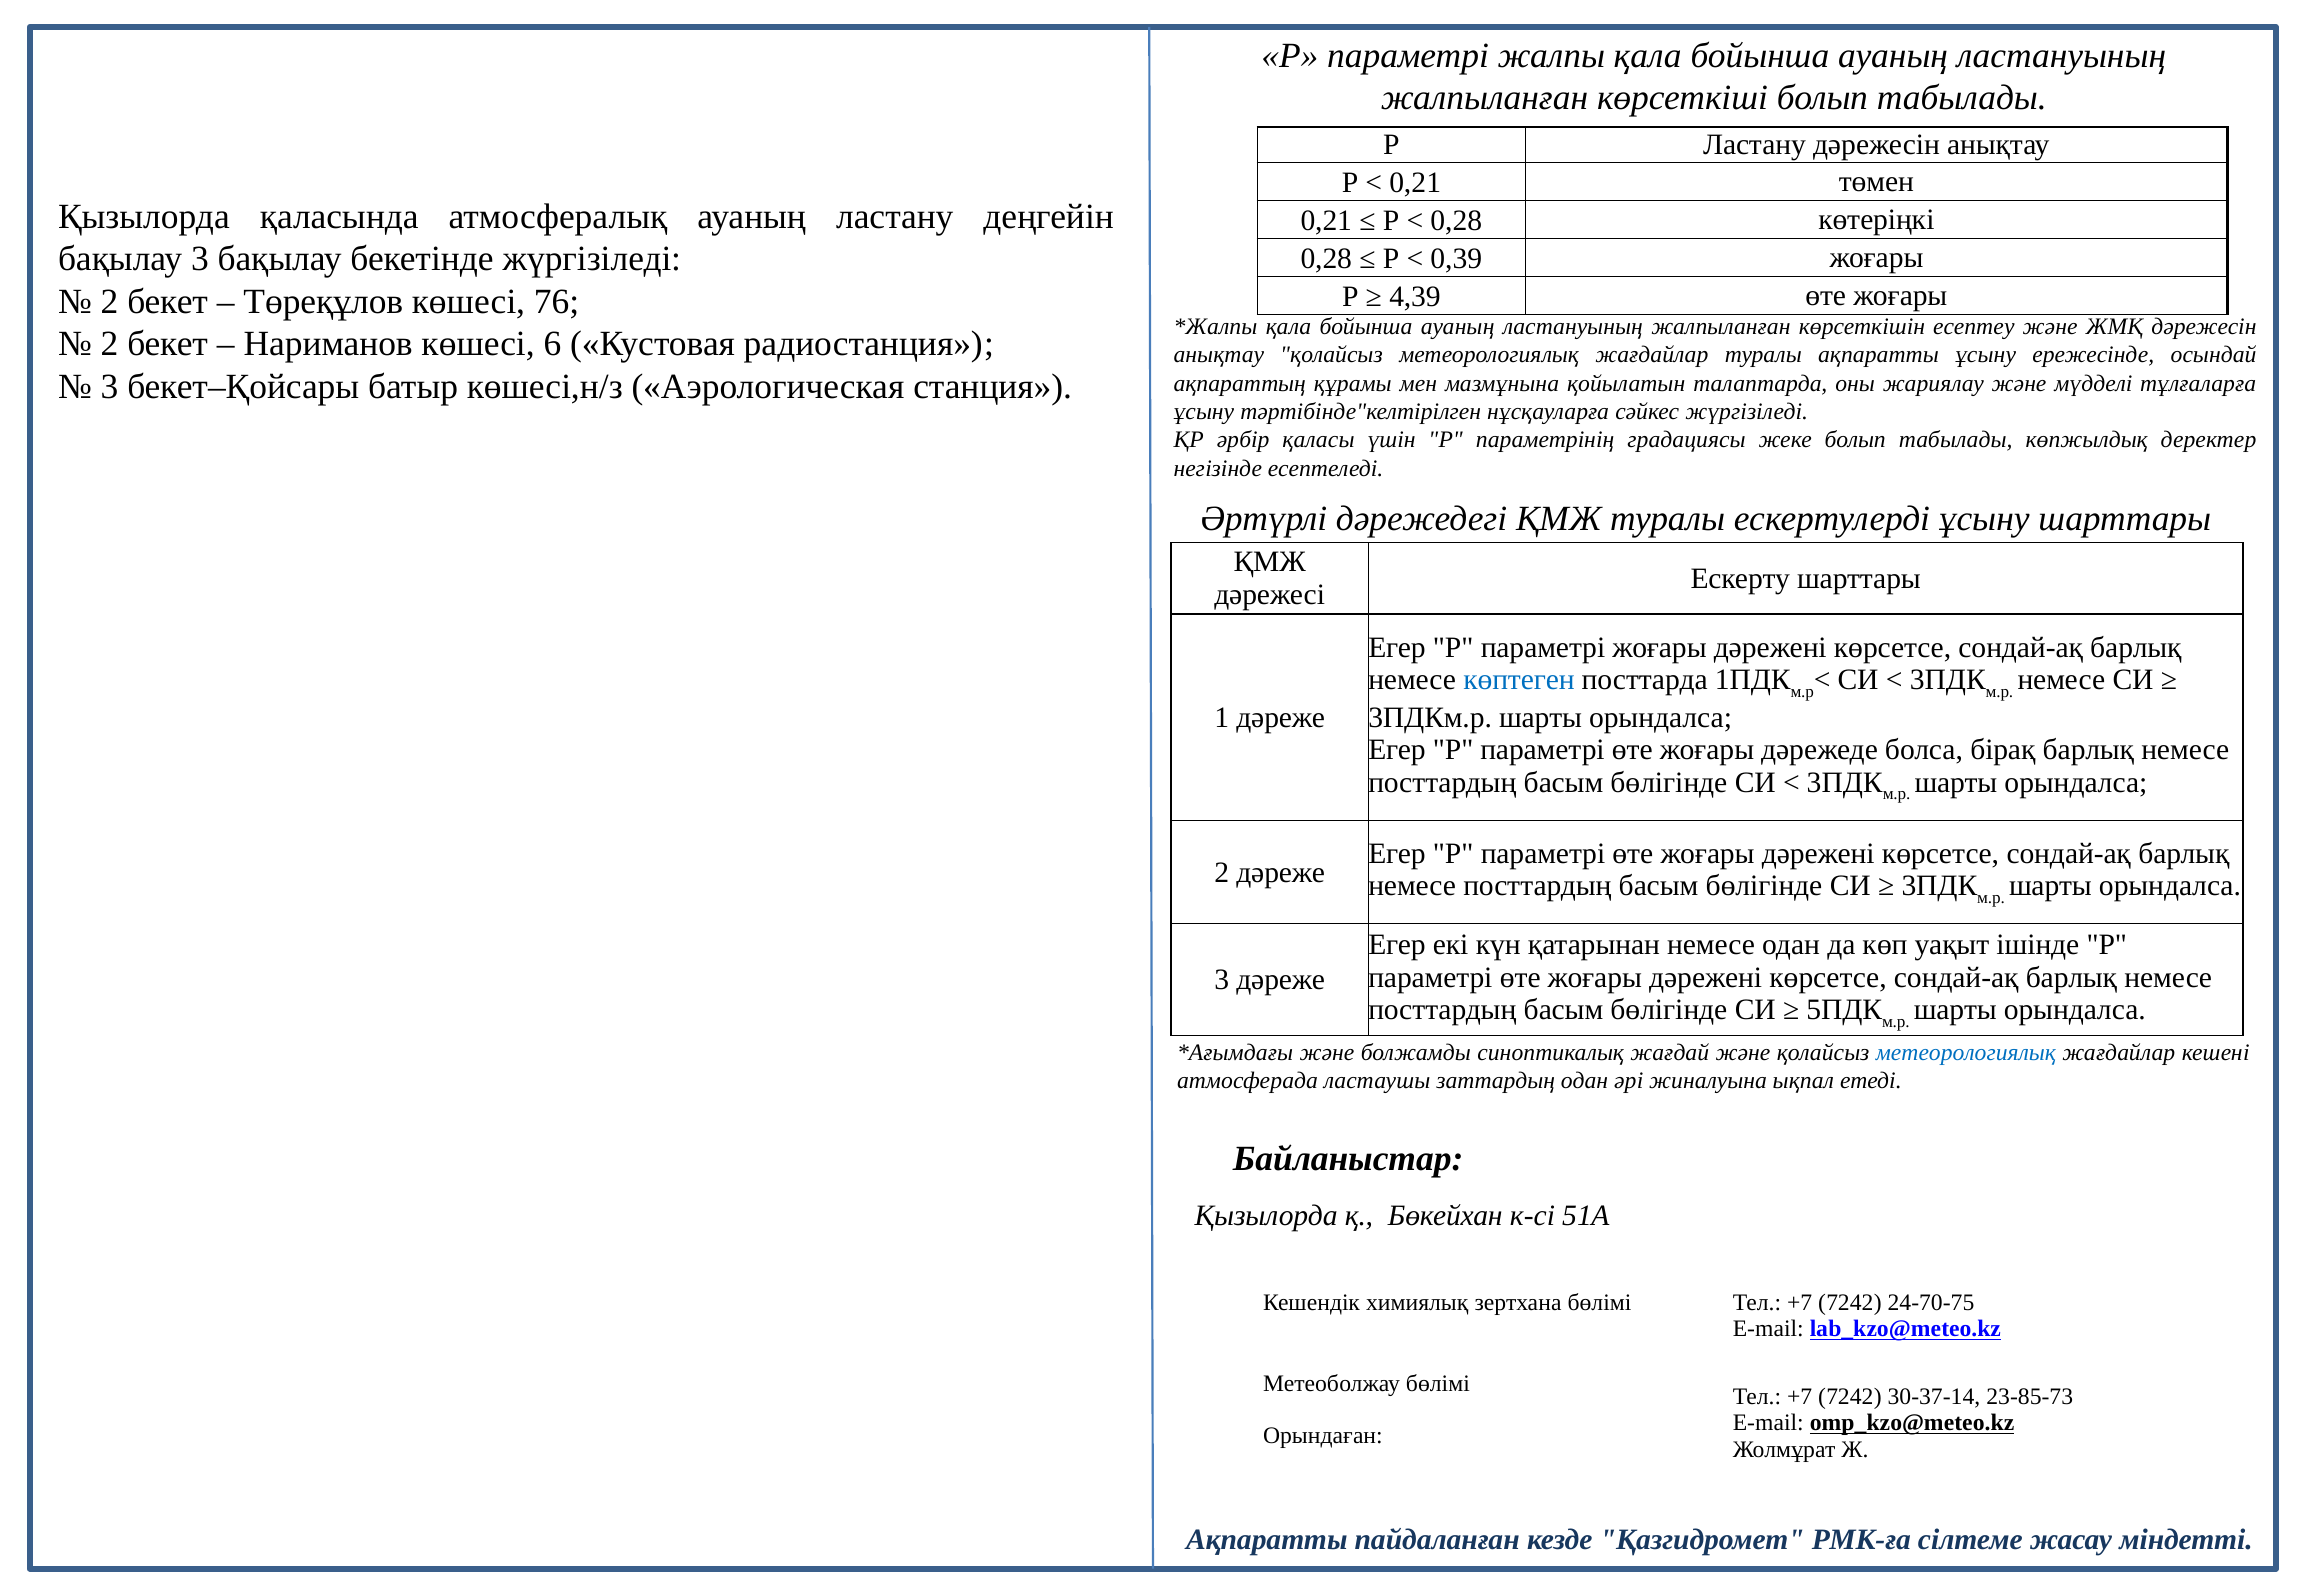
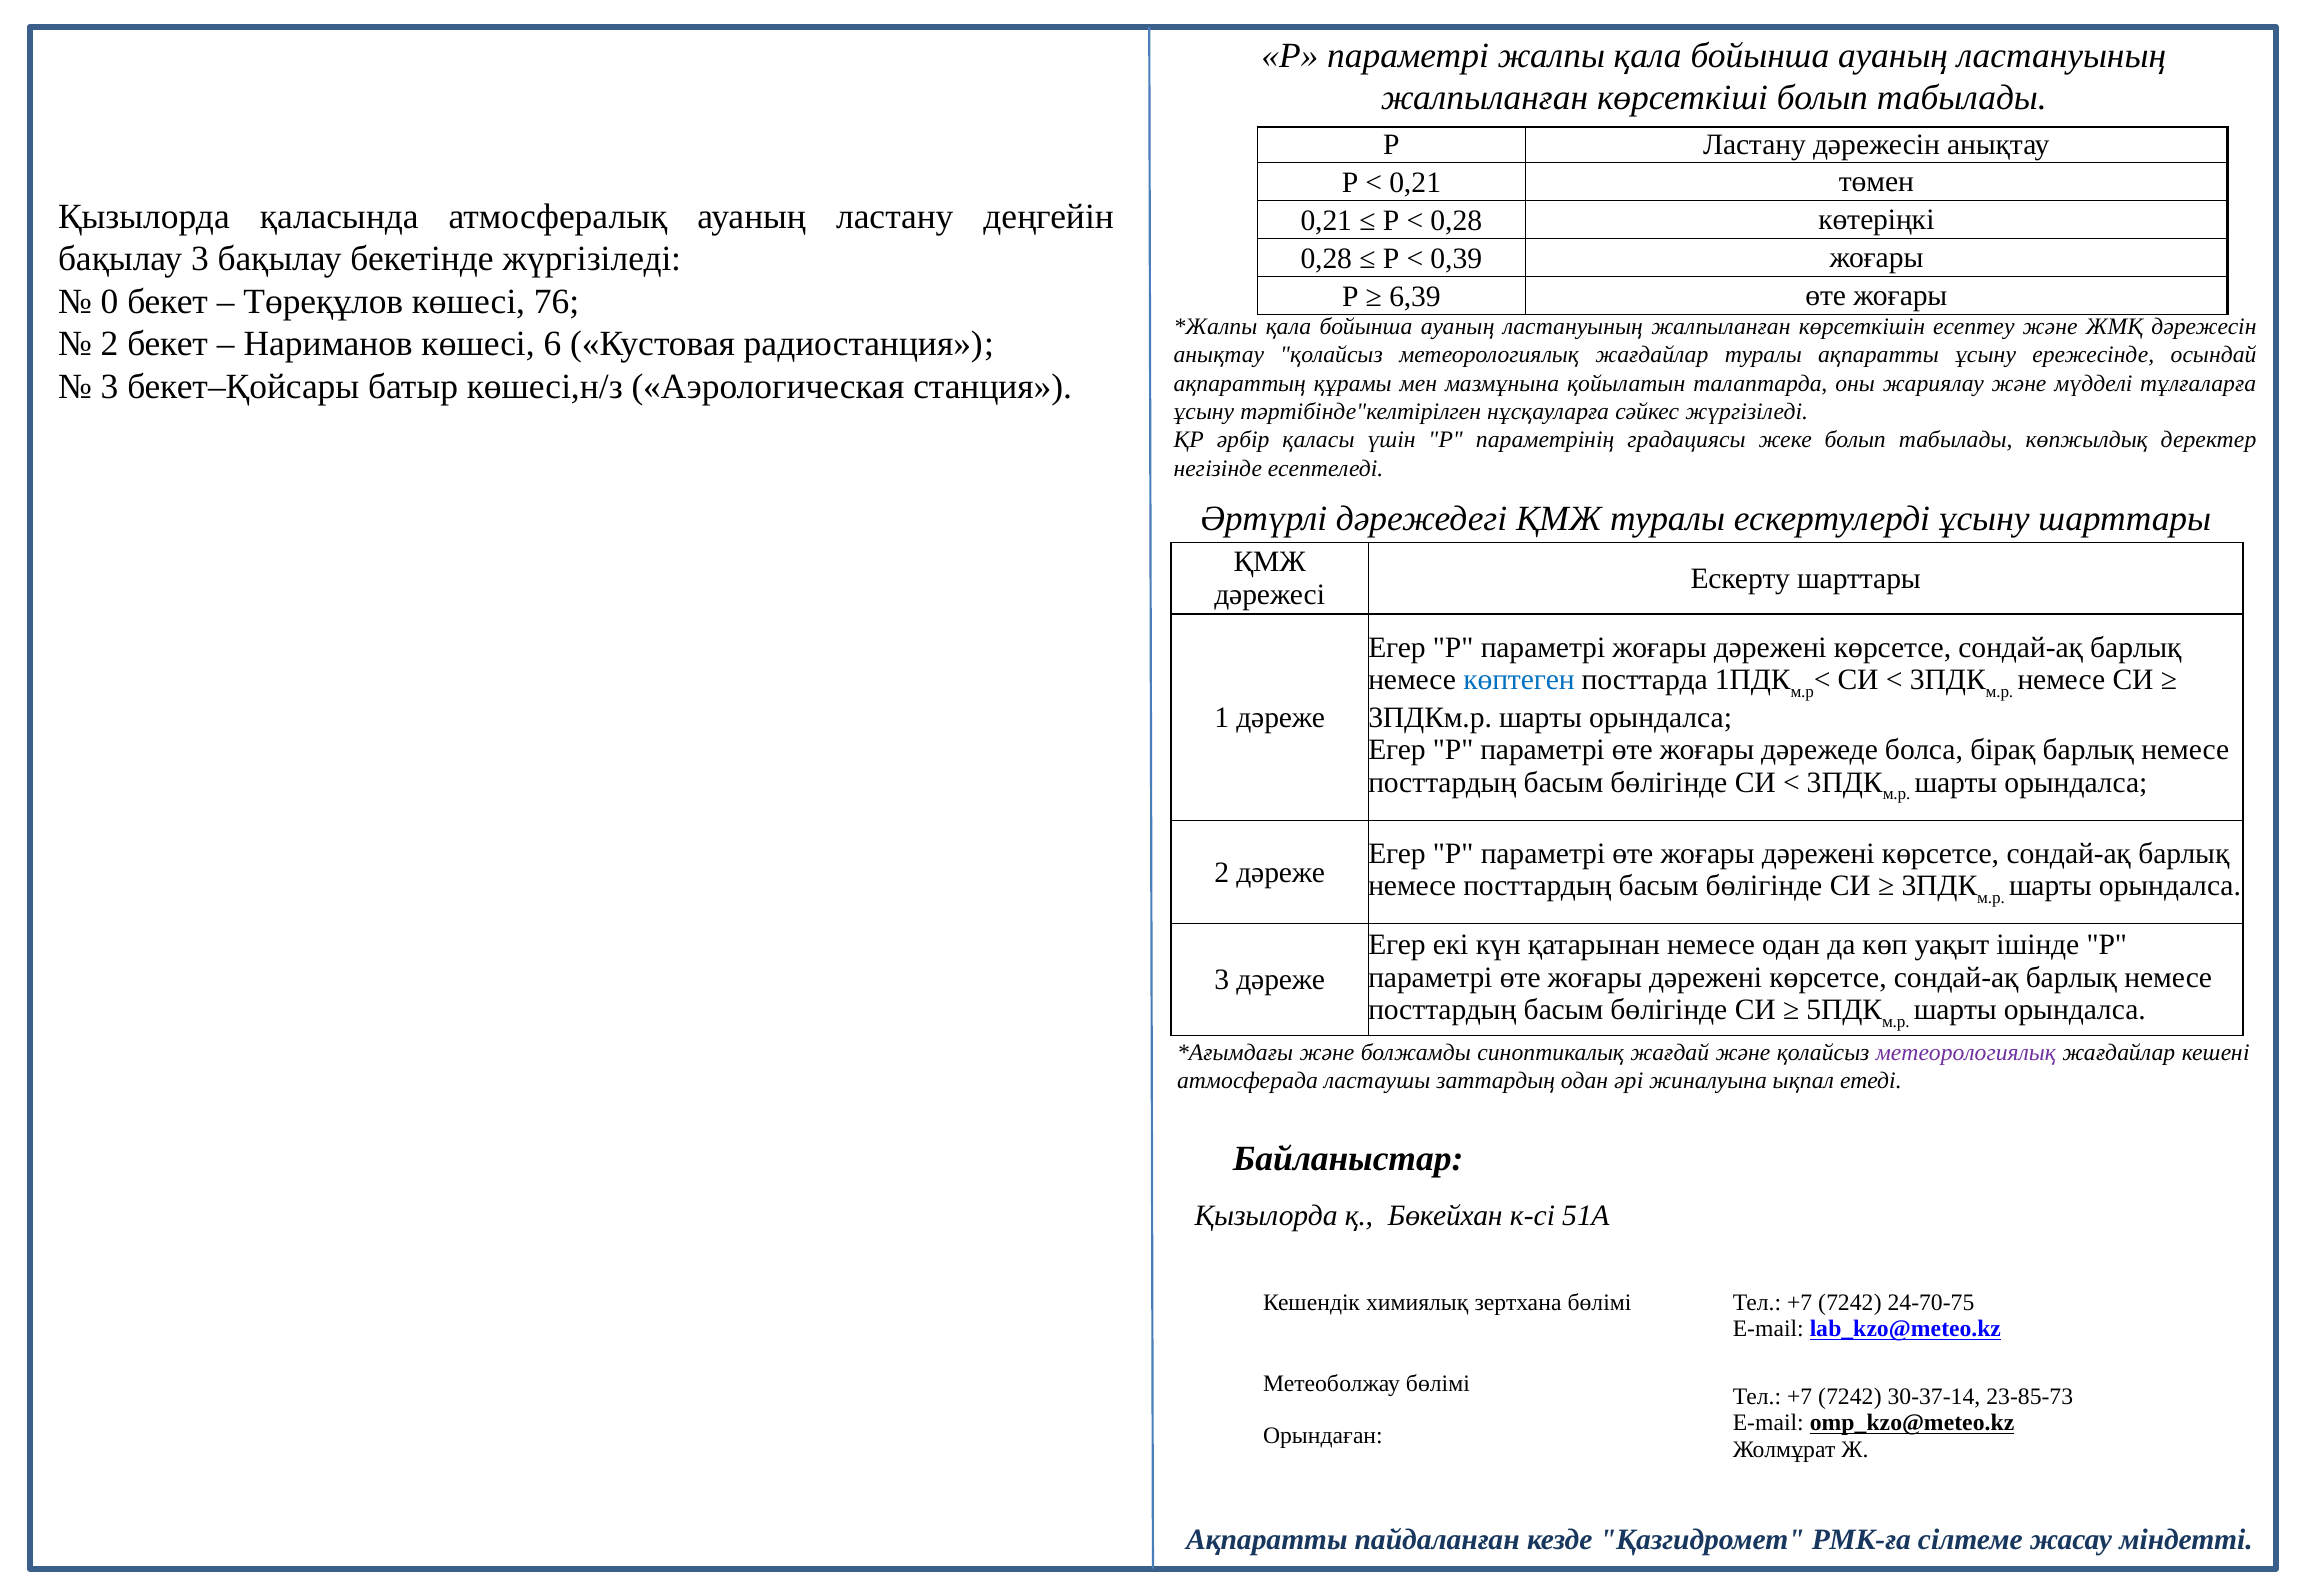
4,39: 4,39 -> 6,39
2 at (110, 302): 2 -> 0
метеорологиялық at (1966, 1053) colour: blue -> purple
